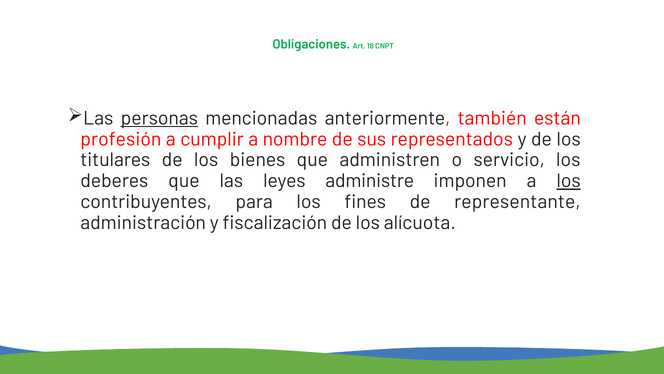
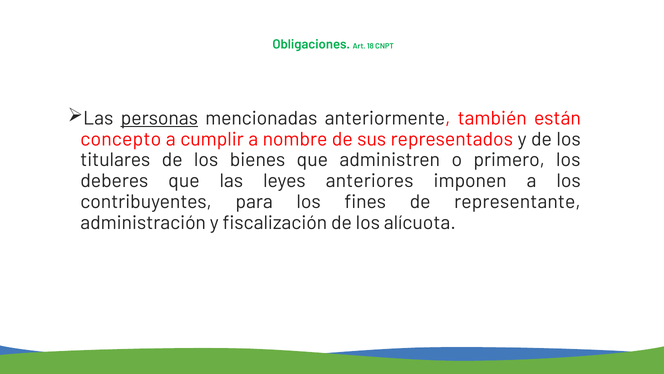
profesión: profesión -> concepto
servicio: servicio -> primero
administre: administre -> anteriores
los at (569, 181) underline: present -> none
